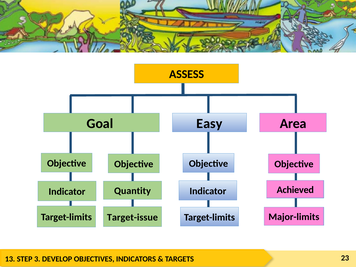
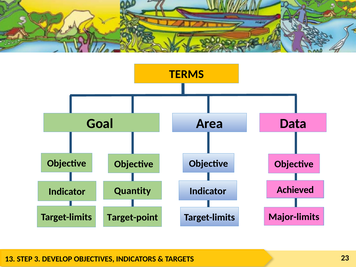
ASSESS: ASSESS -> TERMS
Easy: Easy -> Area
Area: Area -> Data
Target-issue: Target-issue -> Target-point
